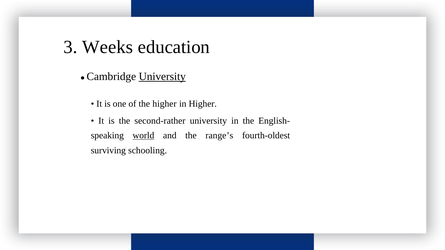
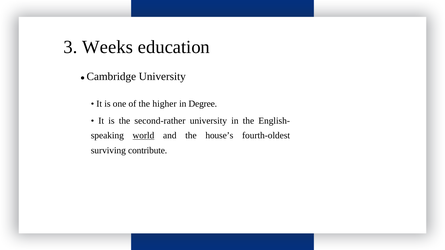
University at (162, 77) underline: present -> none
in Higher: Higher -> Degree
range’s: range’s -> house’s
schooling: schooling -> contribute
